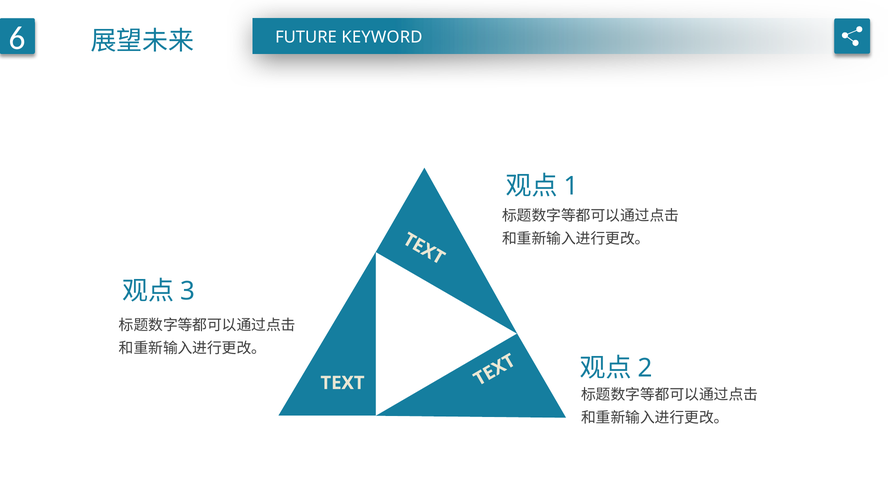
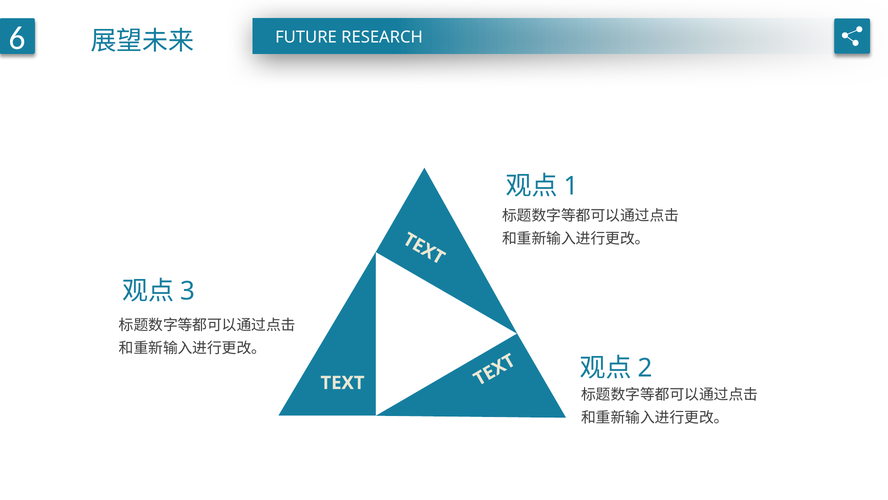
KEYWORD: KEYWORD -> RESEARCH
